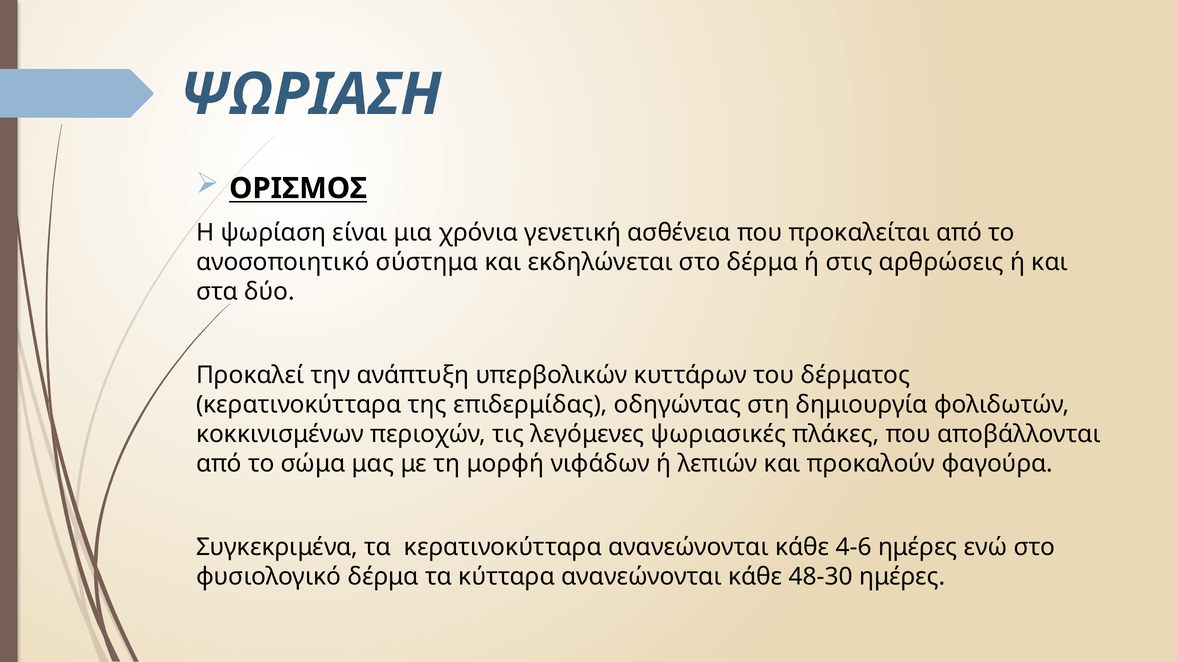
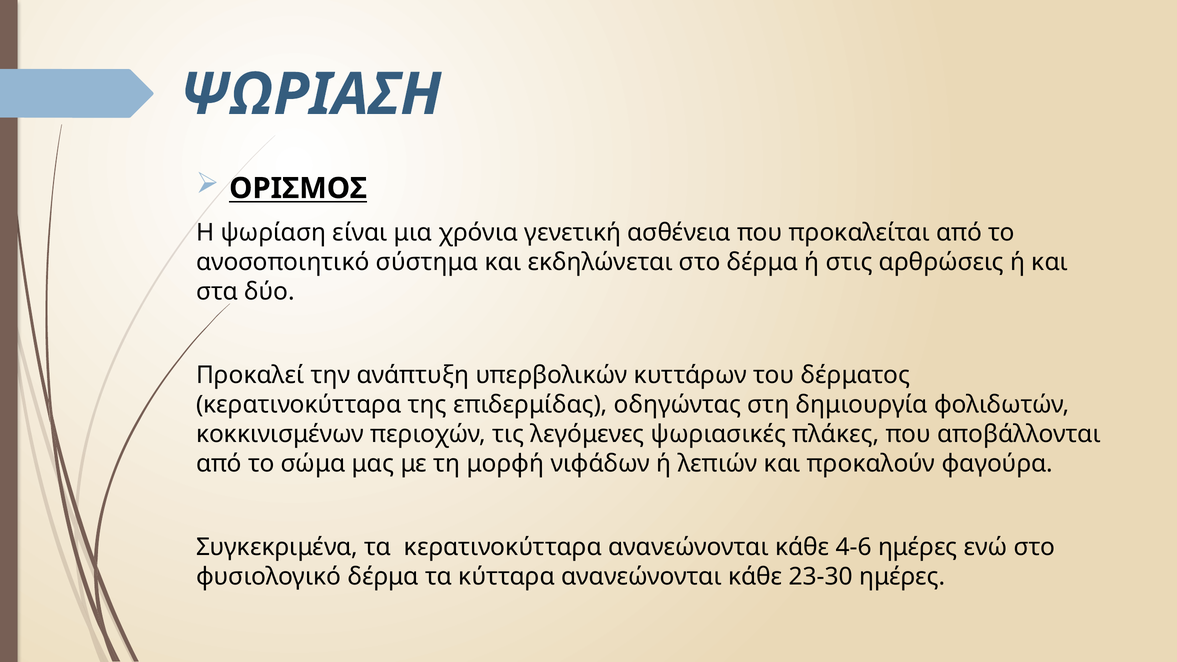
48-30: 48-30 -> 23-30
